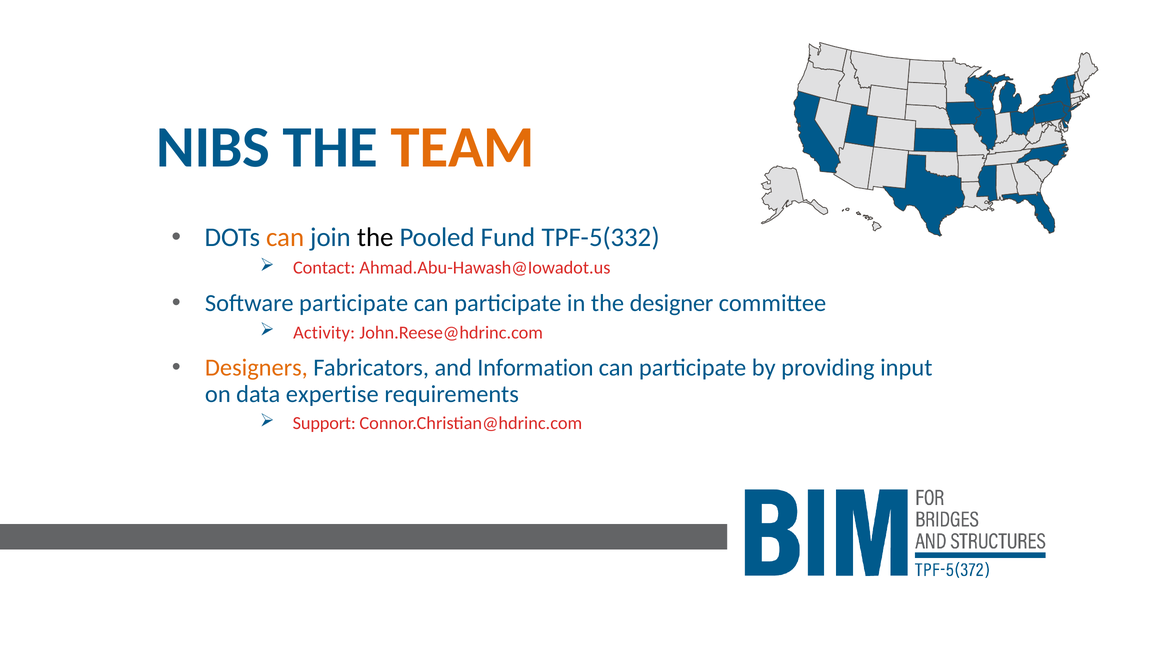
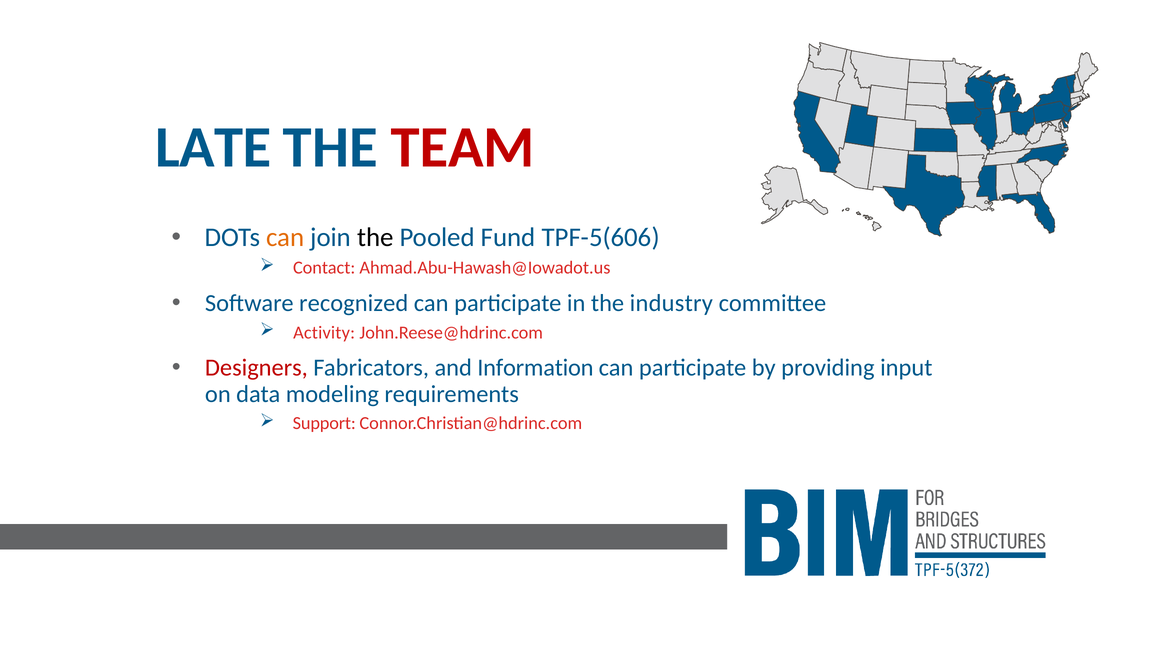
NIBS: NIBS -> LATE
TEAM colour: orange -> red
TPF-5(332: TPF-5(332 -> TPF-5(606
Software participate: participate -> recognized
designer: designer -> industry
Designers colour: orange -> red
expertise: expertise -> modeling
